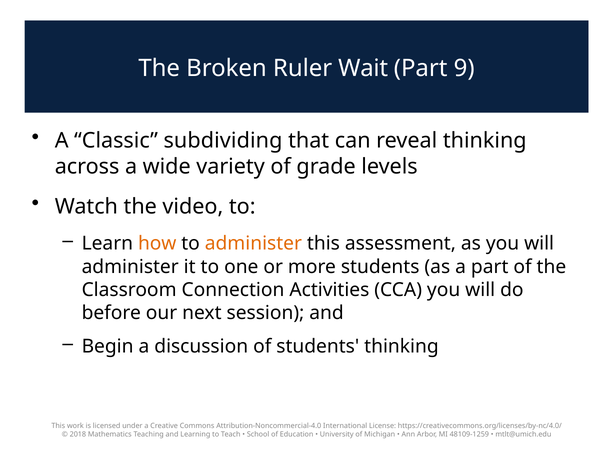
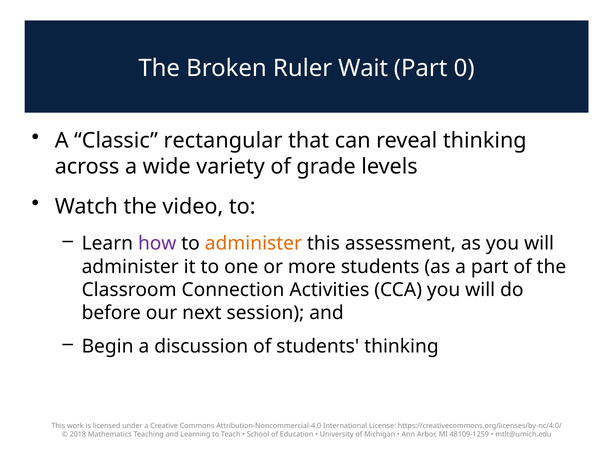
9: 9 -> 0
subdividing: subdividing -> rectangular
how colour: orange -> purple
